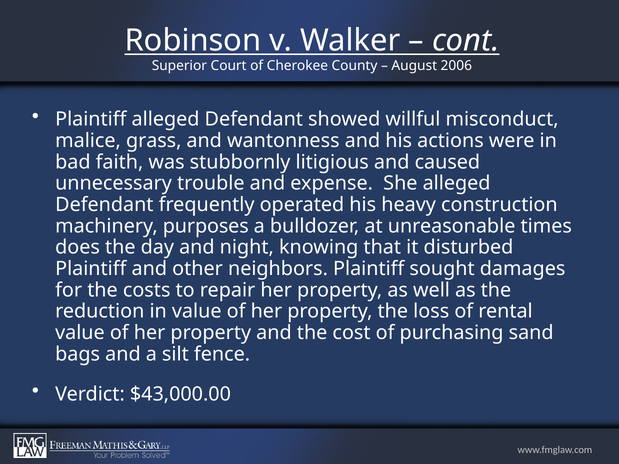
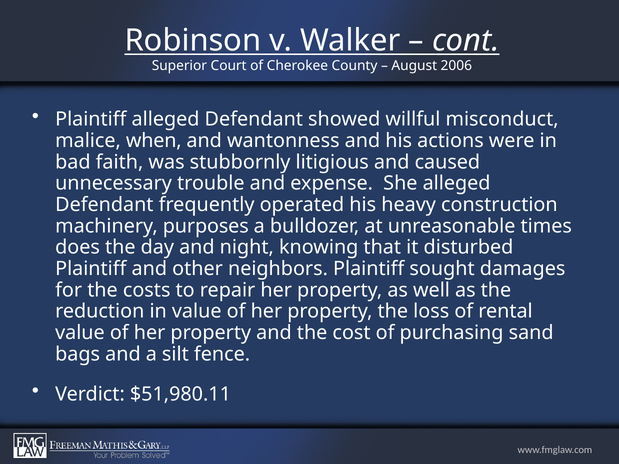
grass: grass -> when
$43,000.00: $43,000.00 -> $51,980.11
